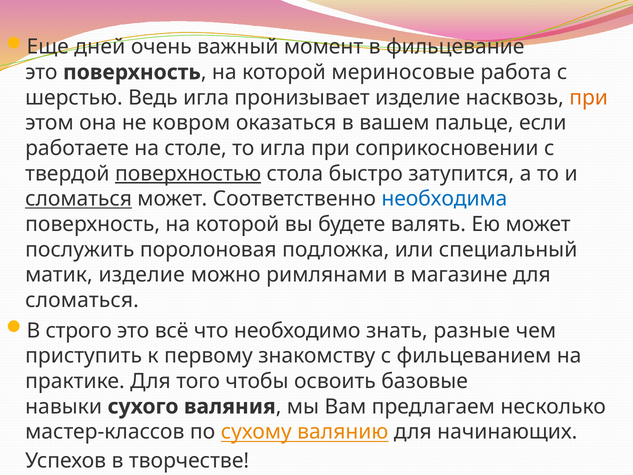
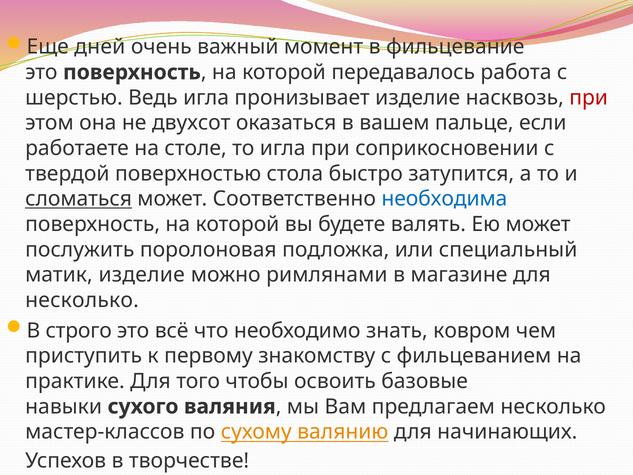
мериносовые: мериносовые -> передавалось
при at (589, 98) colour: orange -> red
ковром: ковром -> двухсот
поверхностью underline: present -> none
сломаться at (82, 300): сломаться -> несколько
разные: разные -> ковром
